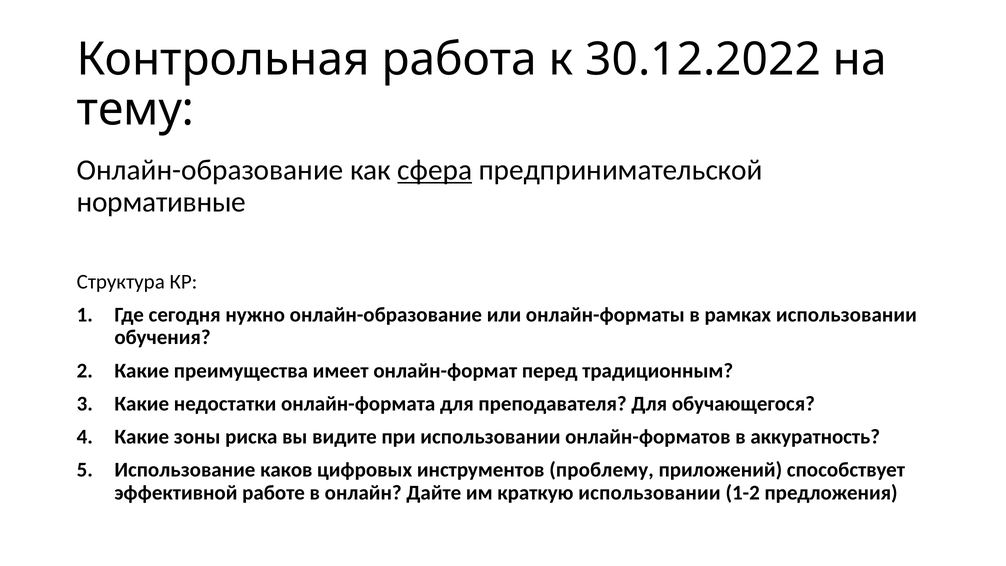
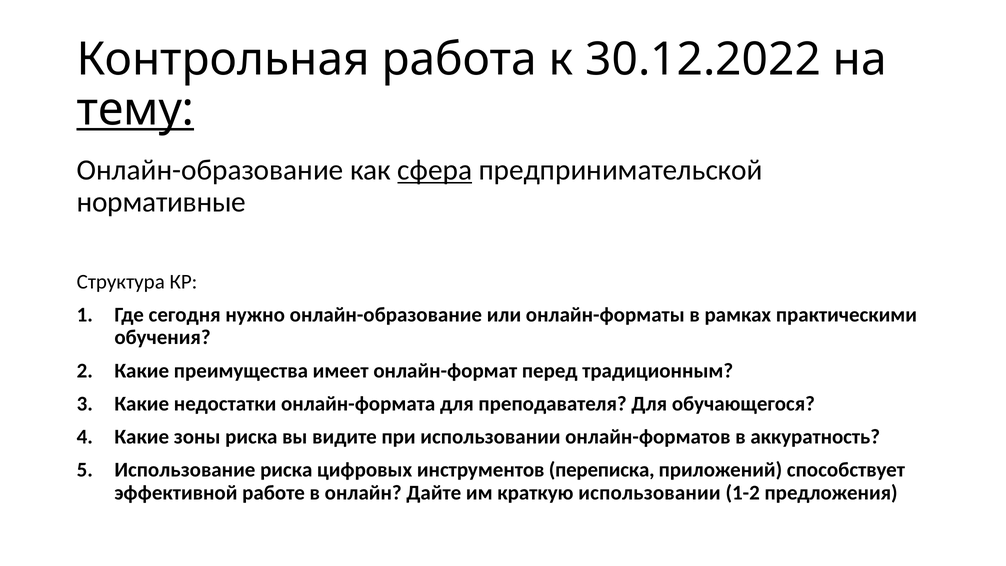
тему underline: none -> present
рамках использовании: использовании -> практическими
Использование каков: каков -> риска
проблему: проблему -> переписка
